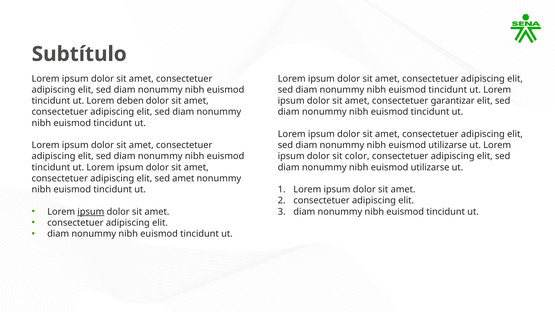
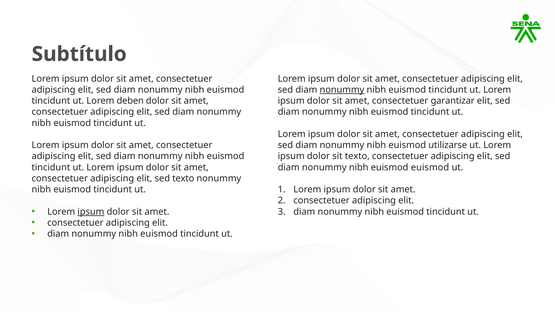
nonummy at (342, 90) underline: none -> present
sit color: color -> texto
utilizarse at (430, 167): utilizarse -> euismod
sed amet: amet -> texto
